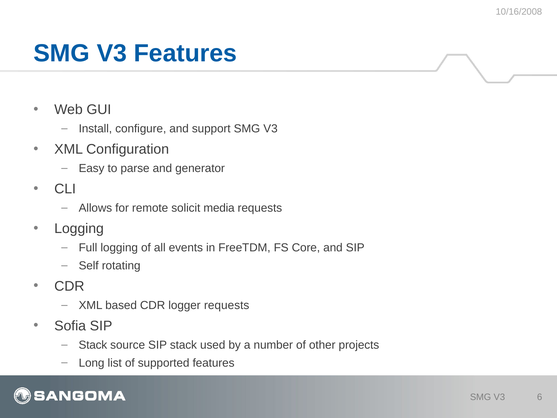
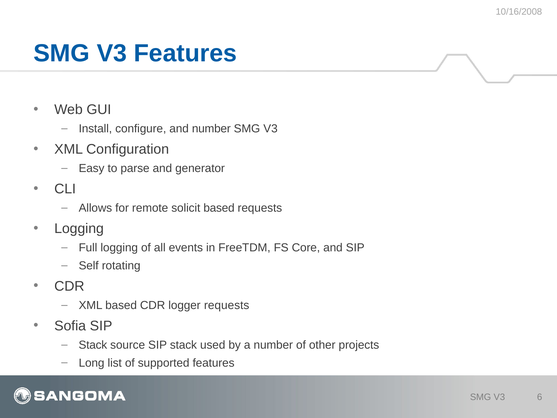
and support: support -> number
solicit media: media -> based
